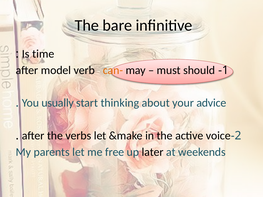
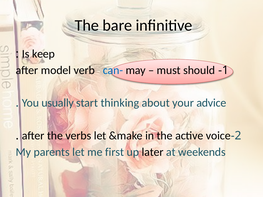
time: time -> keep
can- colour: orange -> blue
free: free -> first
